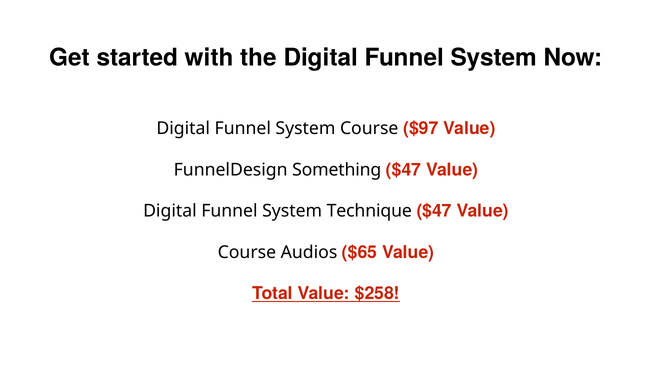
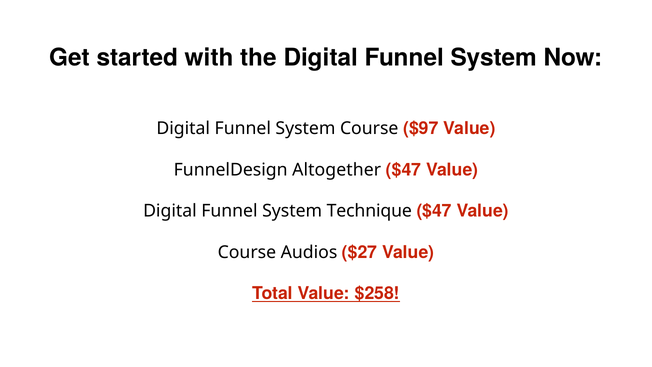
Something: Something -> Altogether
$65: $65 -> $27
